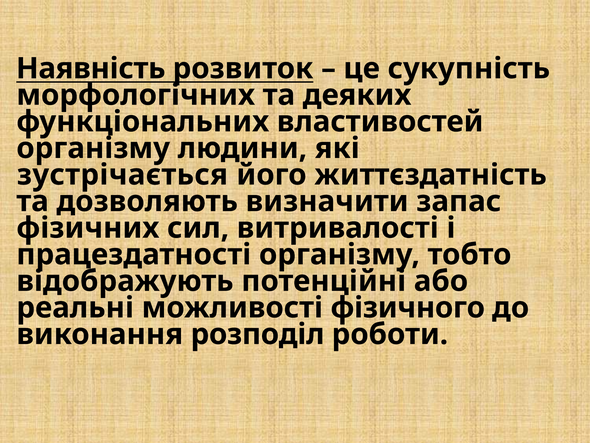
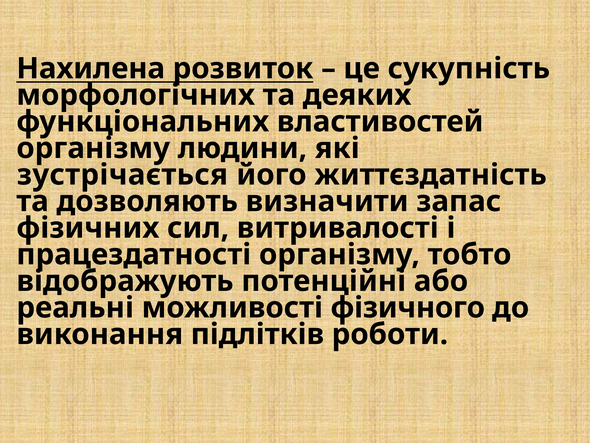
Наявність: Наявність -> Нахилена
розподіл: розподіл -> підлітків
